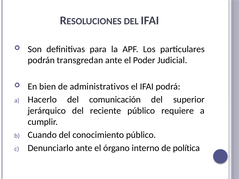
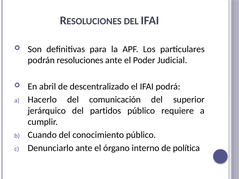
transgredan: transgredan -> resoluciones
bien: bien -> abril
administrativos: administrativos -> descentralizado
reciente: reciente -> partidos
